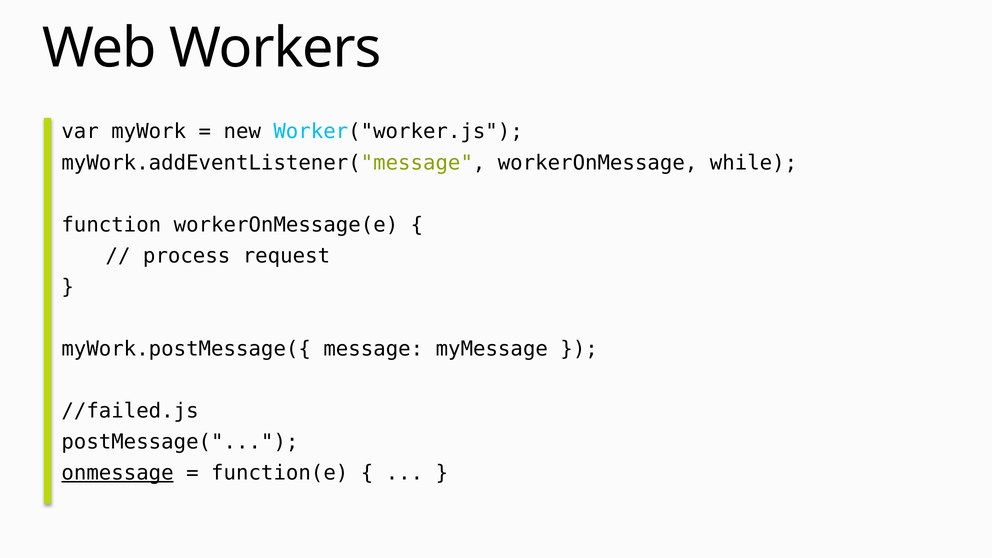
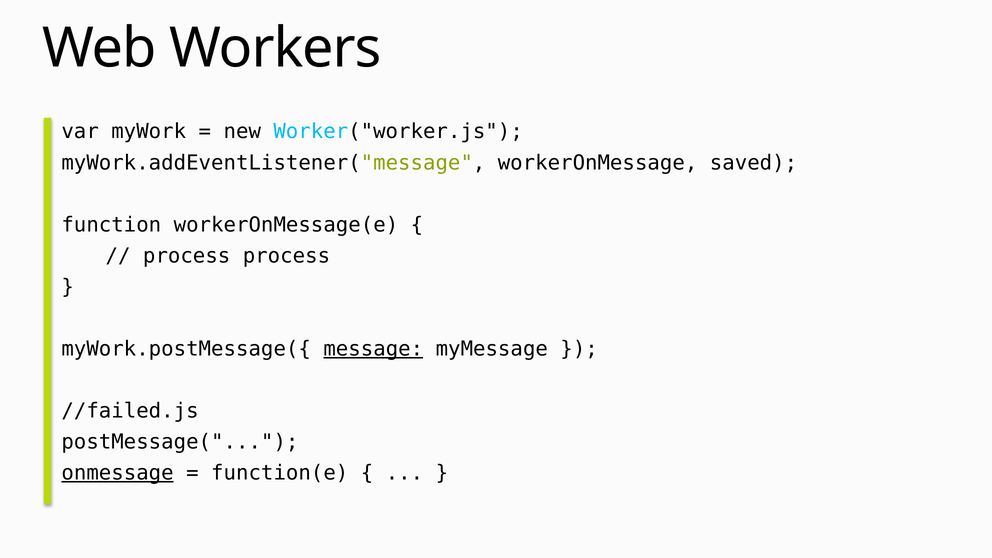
while: while -> saved
process request: request -> process
message underline: none -> present
